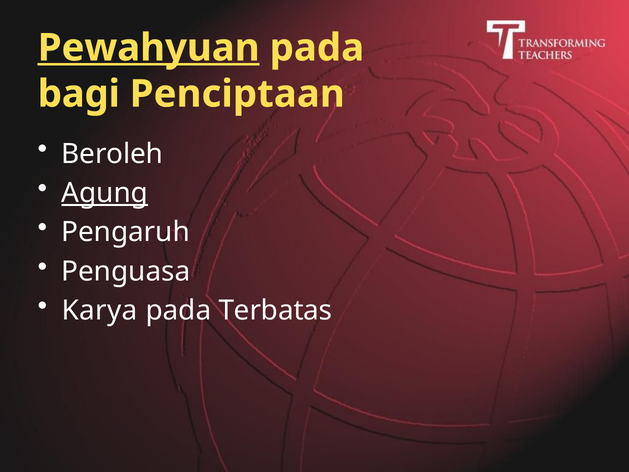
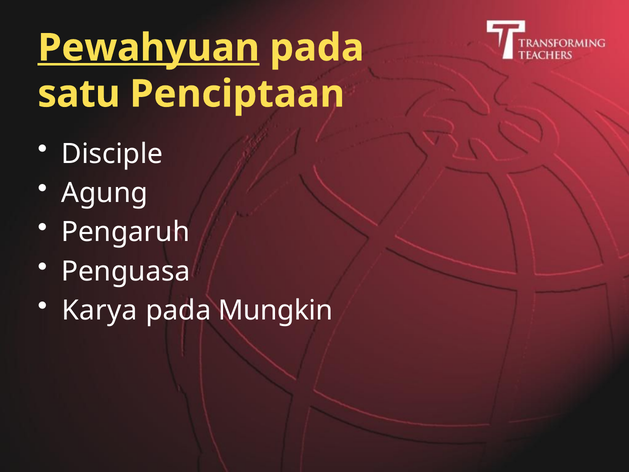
bagi: bagi -> satu
Beroleh: Beroleh -> Disciple
Agung underline: present -> none
Terbatas: Terbatas -> Mungkin
